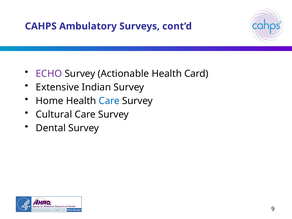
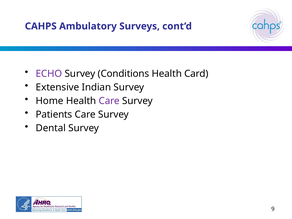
Actionable: Actionable -> Conditions
Care at (109, 101) colour: blue -> purple
Cultural: Cultural -> Patients
